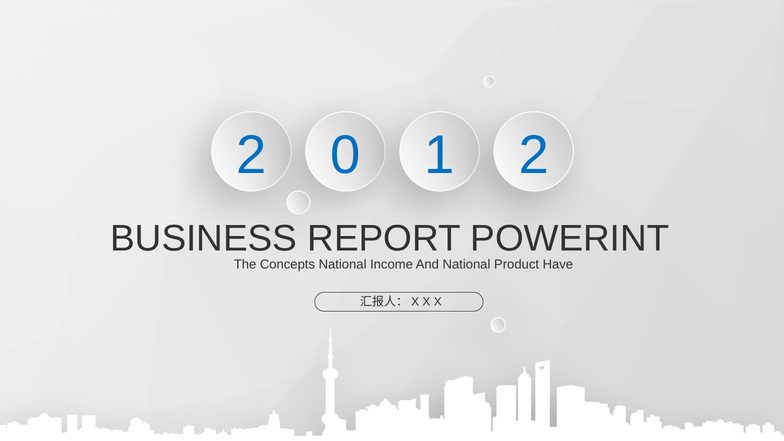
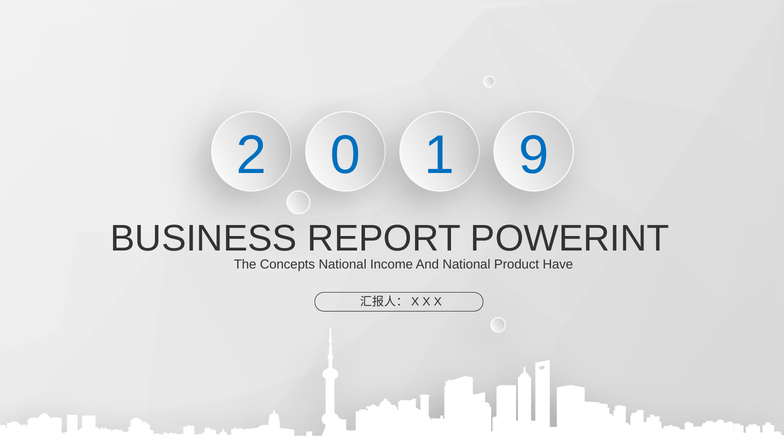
2 at (534, 155): 2 -> 9
